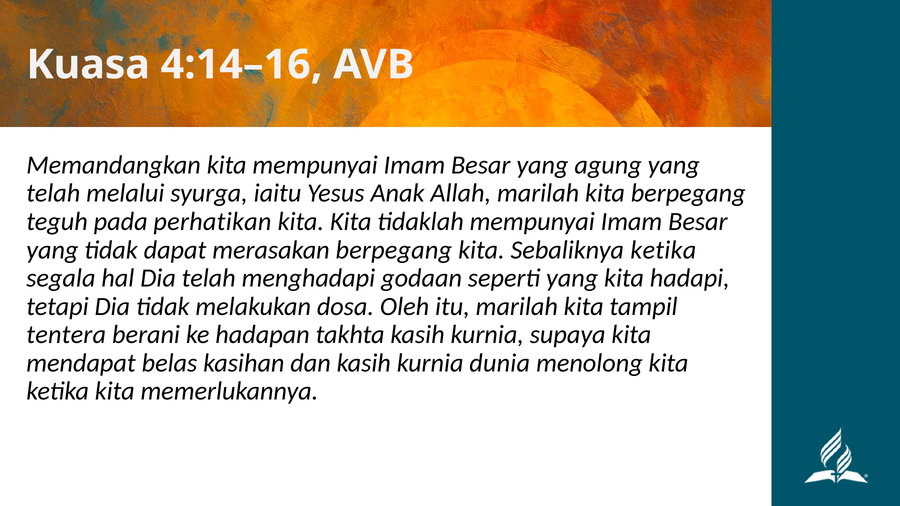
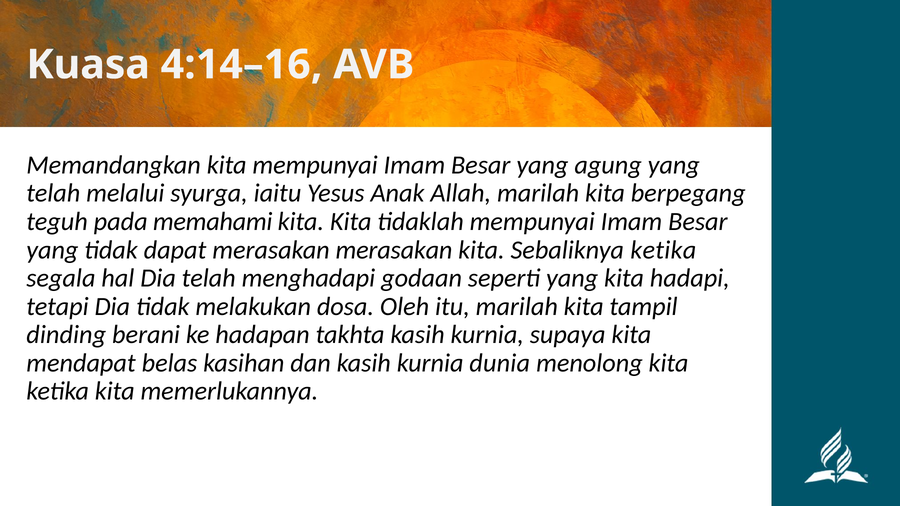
perhatikan: perhatikan -> memahami
merasakan berpegang: berpegang -> merasakan
tentera: tentera -> dinding
